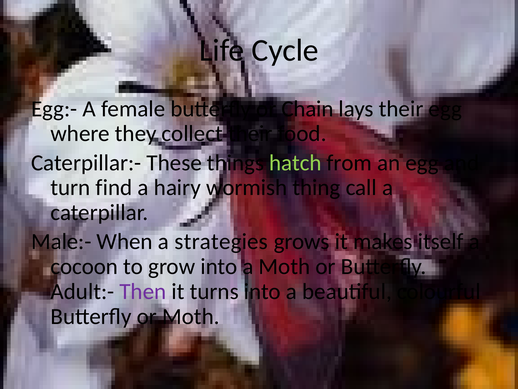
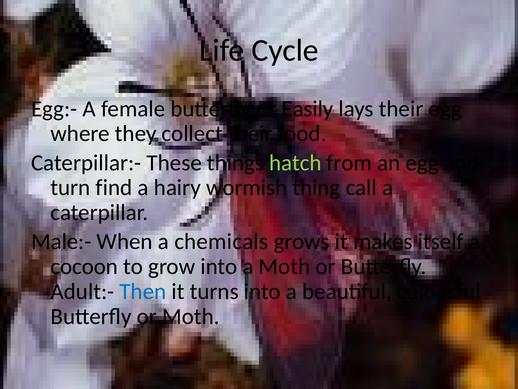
Chain: Chain -> Easily
strategies: strategies -> chemicals
Then colour: purple -> blue
